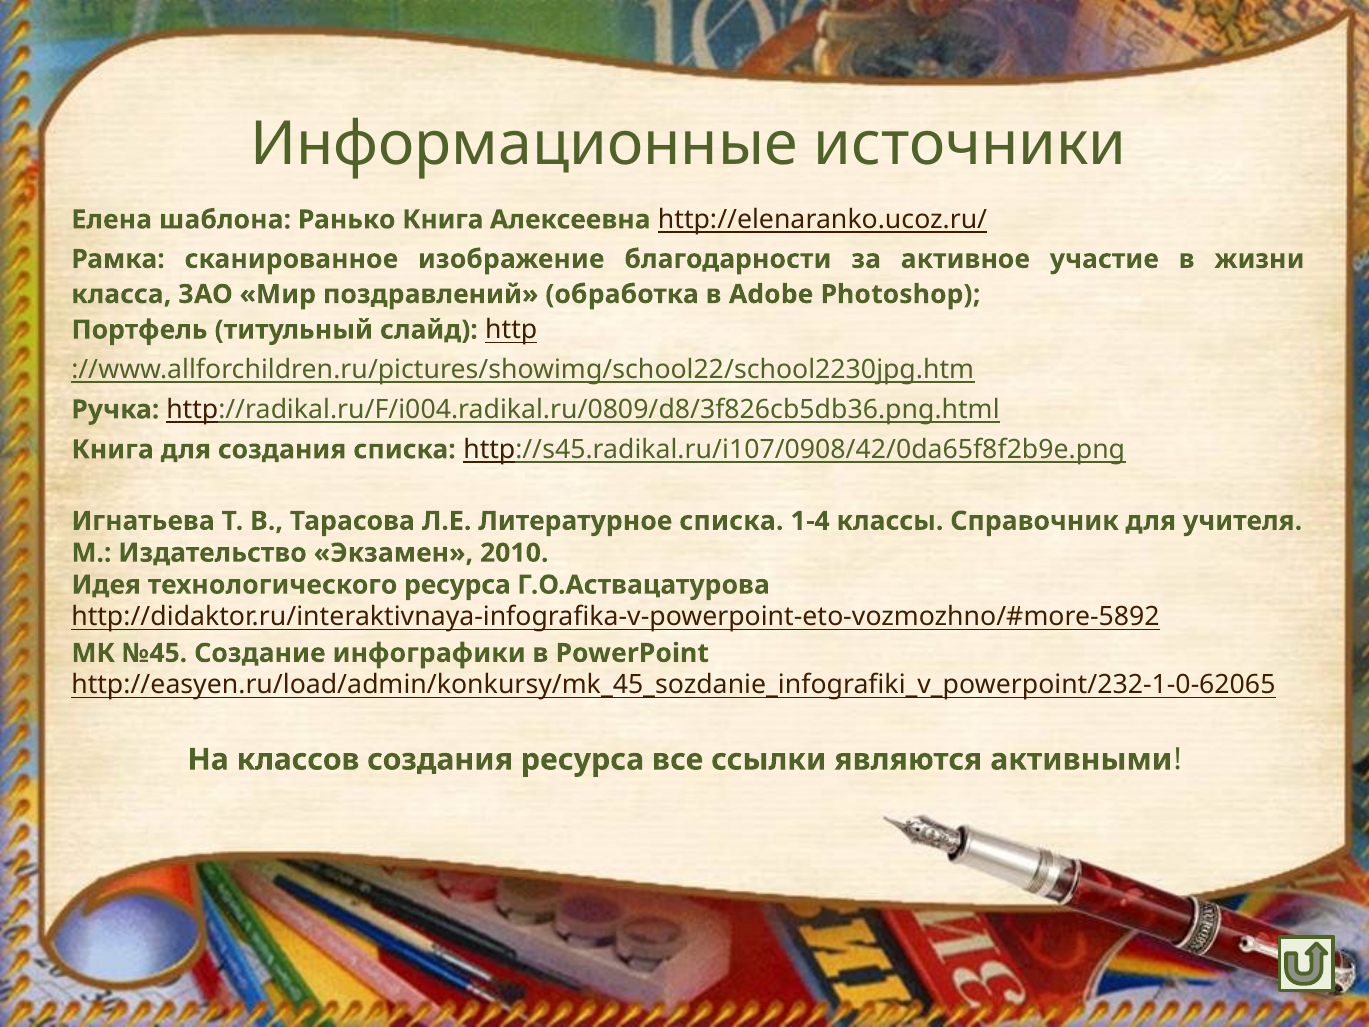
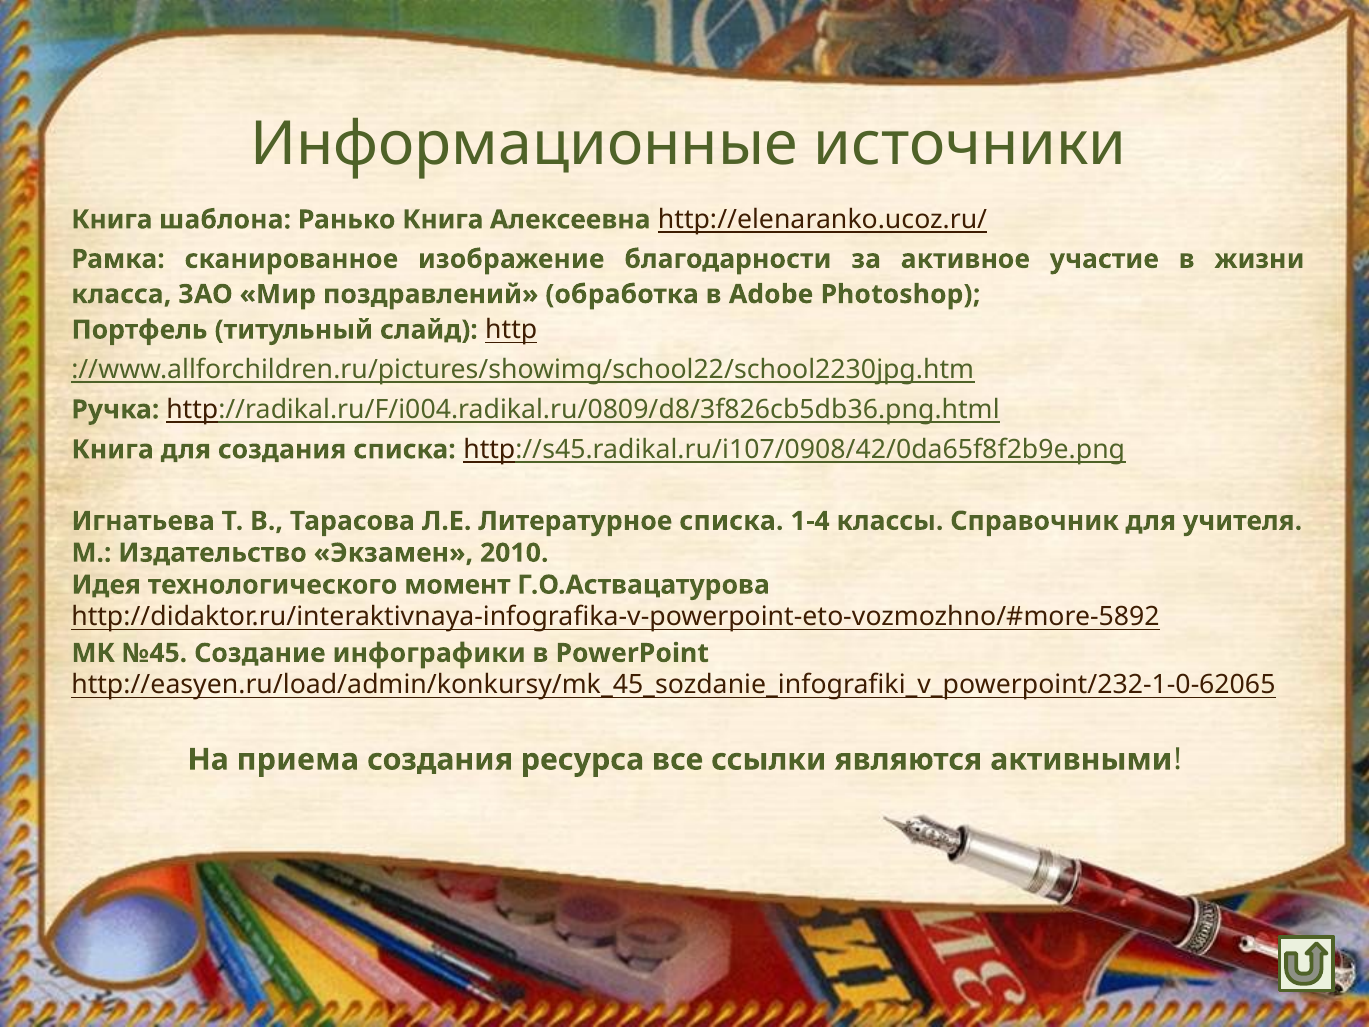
Елена at (112, 220): Елена -> Книга
технологического ресурса: ресурса -> момент
классов: классов -> приема
